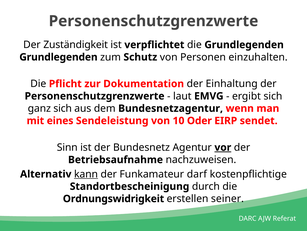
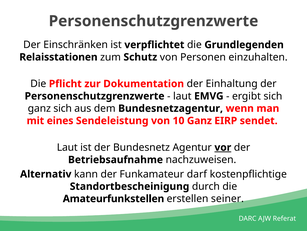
Zuständigkeit: Zuständigkeit -> Einschränken
Grundlegenden at (58, 57): Grundlegenden -> Relaisstationen
10 Oder: Oder -> Ganz
Sinn at (67, 147): Sinn -> Laut
kann underline: present -> none
Ordnungswidrigkeit: Ordnungswidrigkeit -> Amateurfunkstellen
